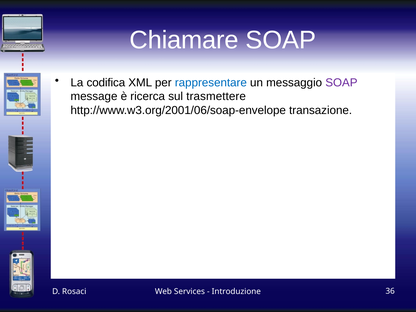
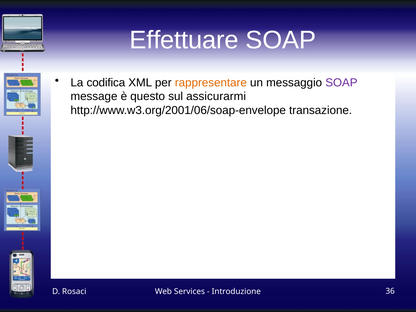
Chiamare: Chiamare -> Effettuare
rappresentare colour: blue -> orange
ricerca: ricerca -> questo
trasmettere: trasmettere -> assicurarmi
